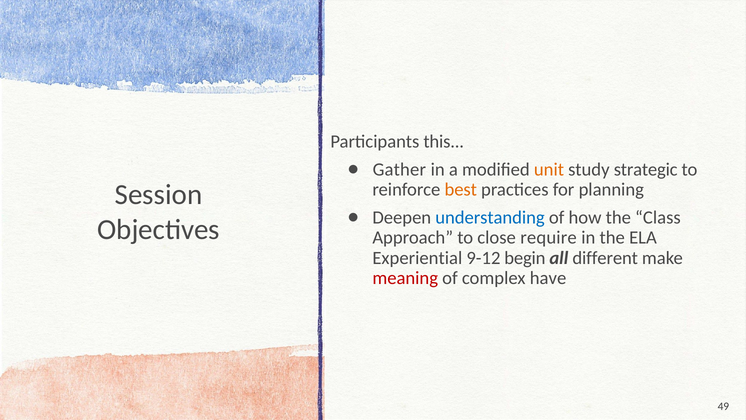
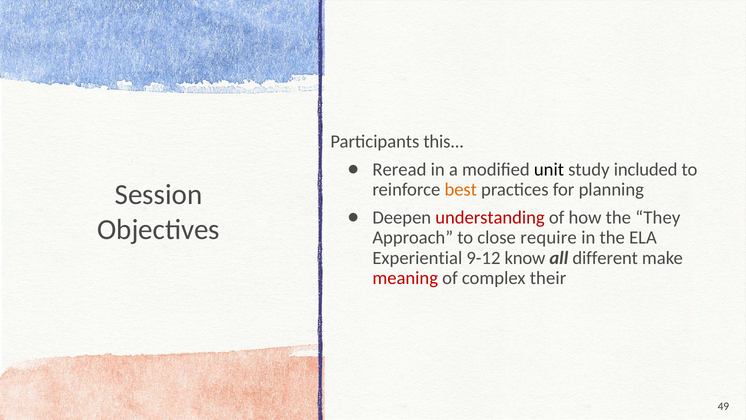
Gather: Gather -> Reread
unit colour: orange -> black
strategic: strategic -> included
understanding colour: blue -> red
Class: Class -> They
begin: begin -> know
have: have -> their
